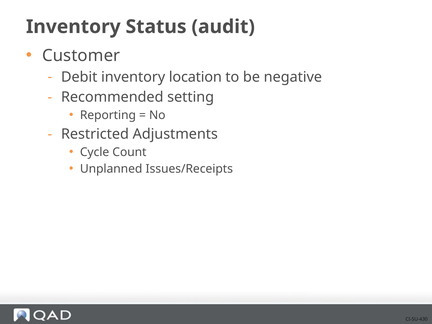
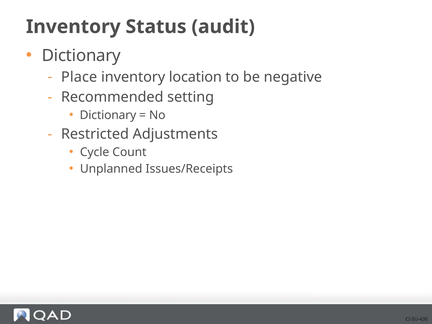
Customer at (81, 56): Customer -> Dictionary
Debit: Debit -> Place
Reporting at (108, 115): Reporting -> Dictionary
